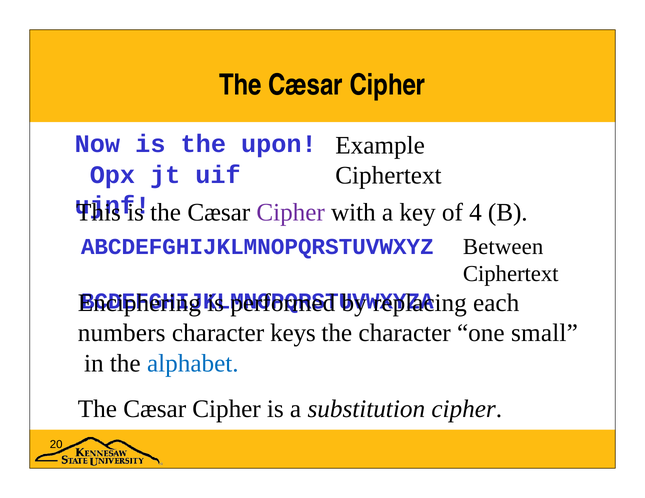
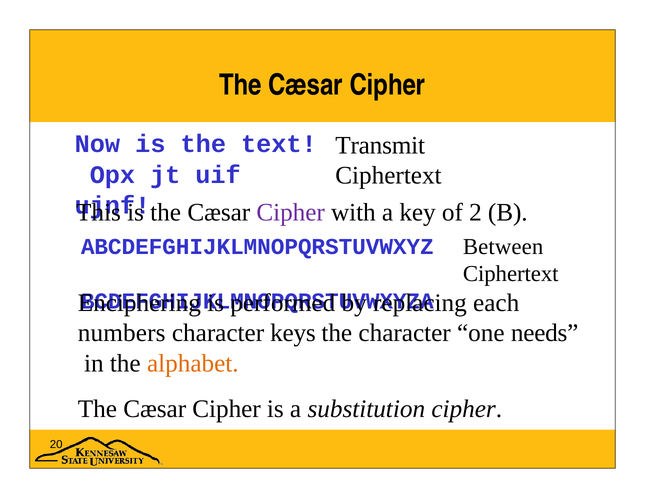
Example: Example -> Transmit
upon: upon -> text
4: 4 -> 2
small: small -> needs
alphabet colour: blue -> orange
